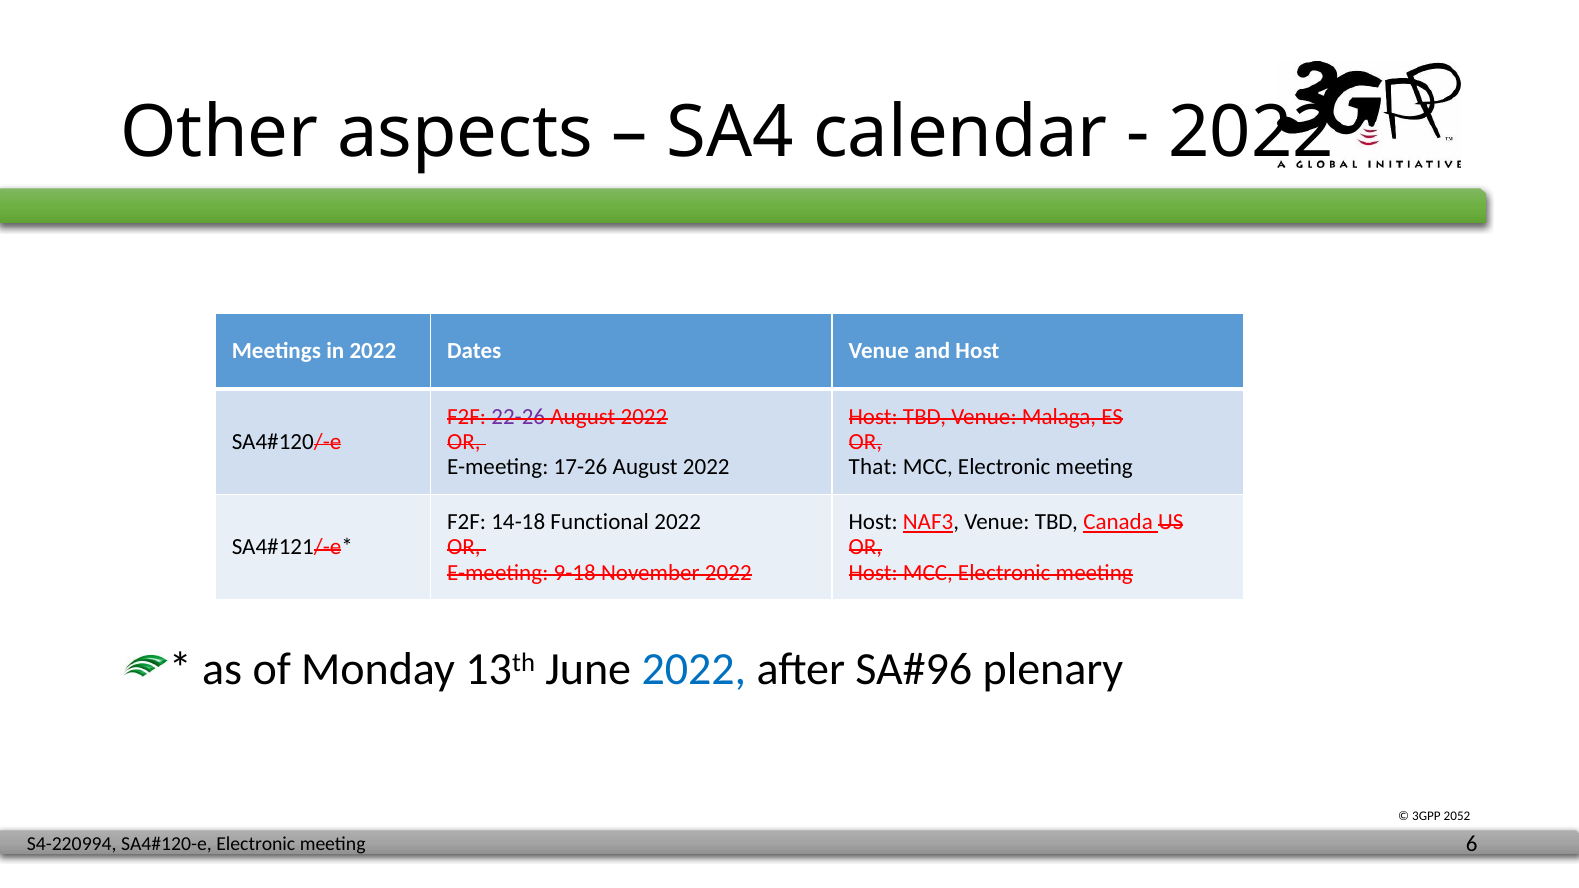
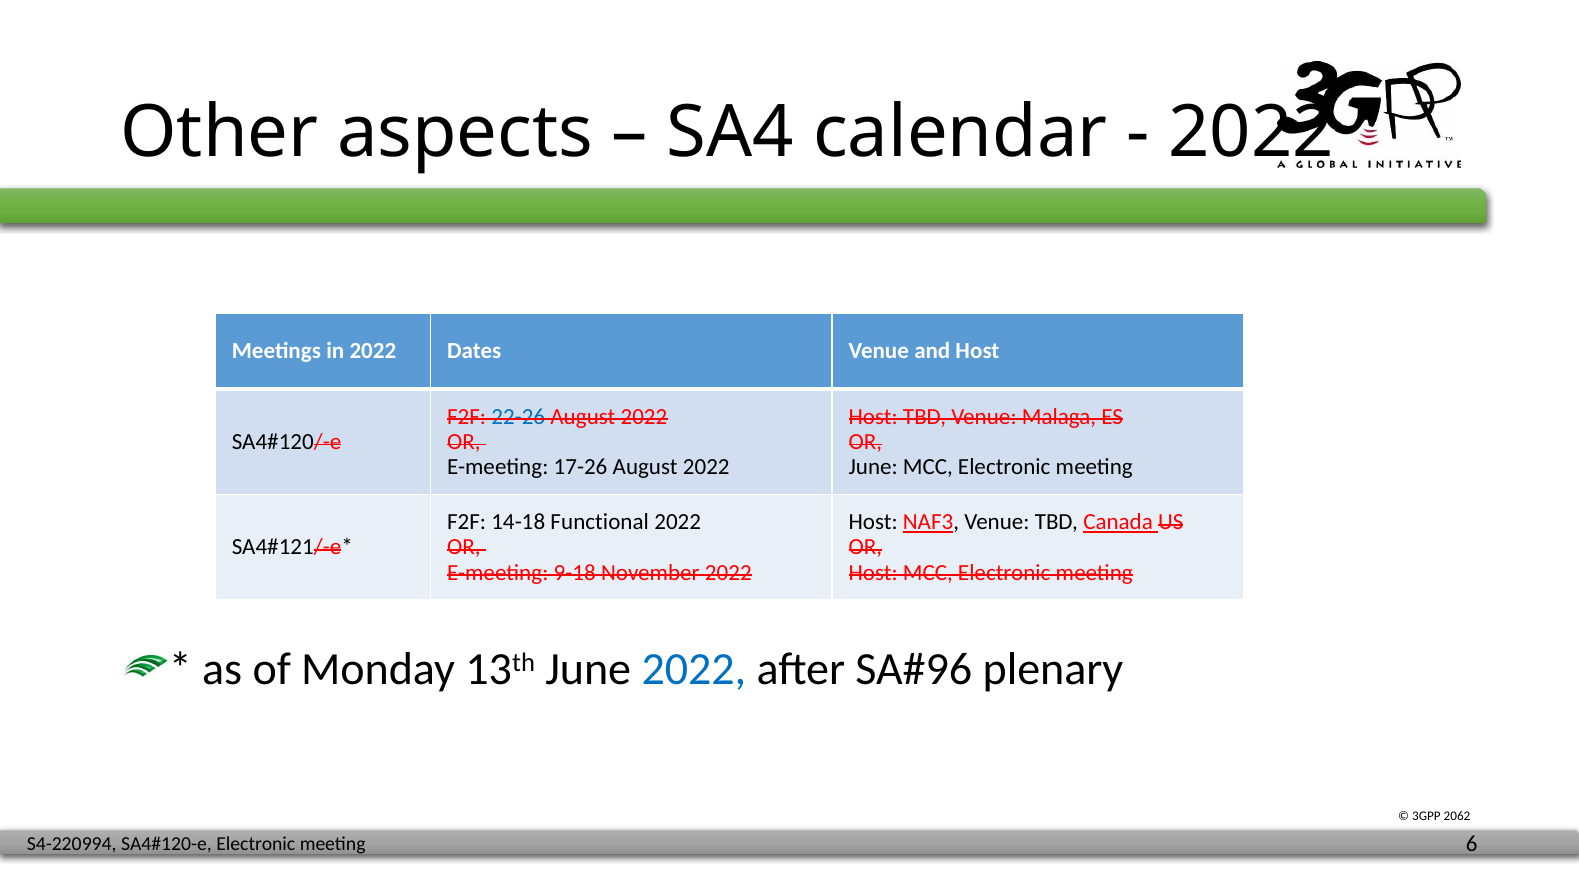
22-26 colour: purple -> blue
That at (873, 467): That -> June
2052: 2052 -> 2062
